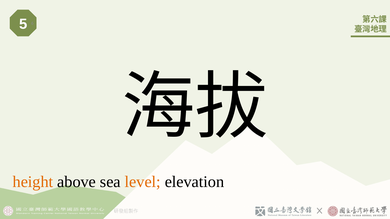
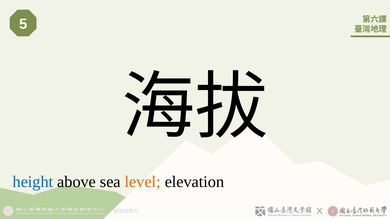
height colour: orange -> blue
